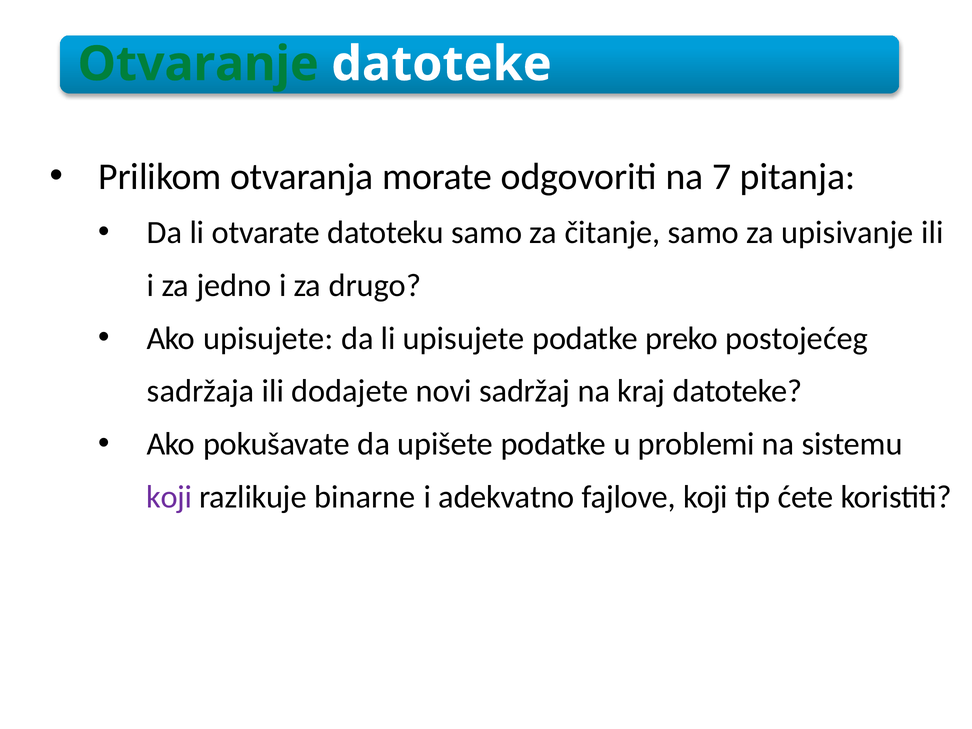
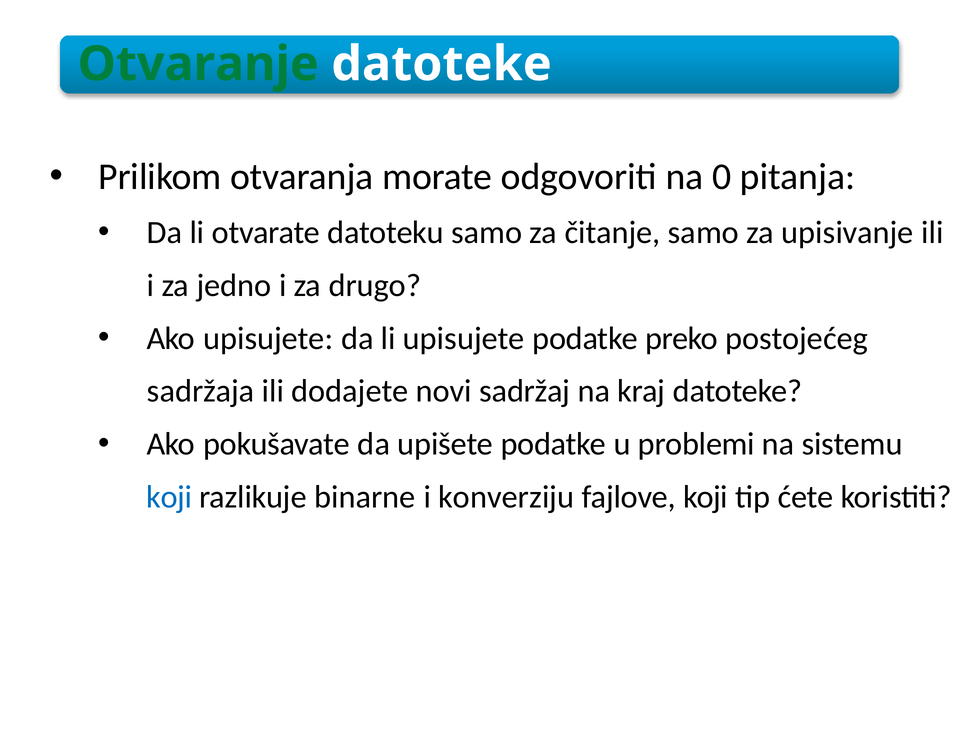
7: 7 -> 0
koji at (169, 497) colour: purple -> blue
adekvatno: adekvatno -> konverziju
